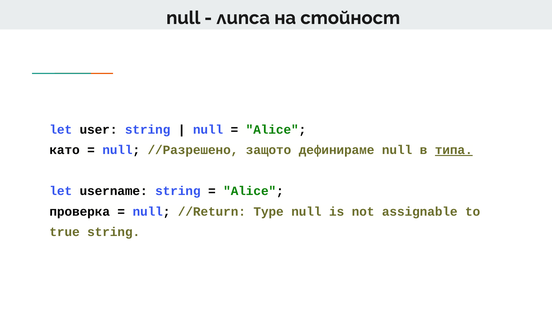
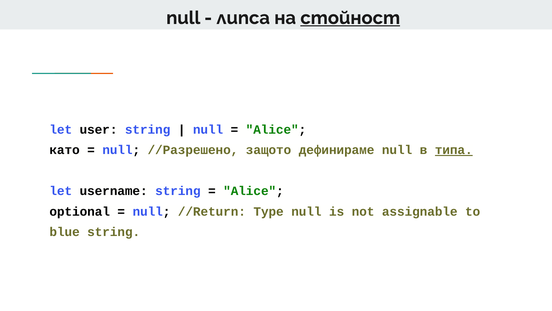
стойност underline: none -> present
проверка: проверка -> optional
true: true -> blue
